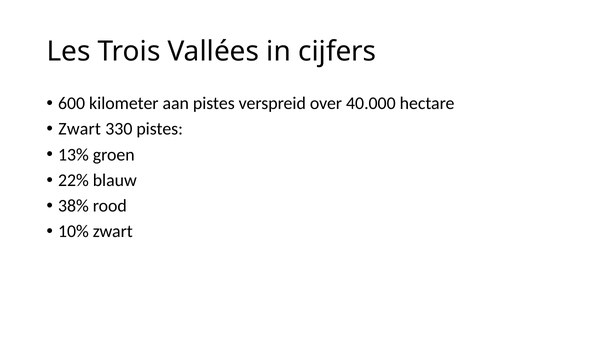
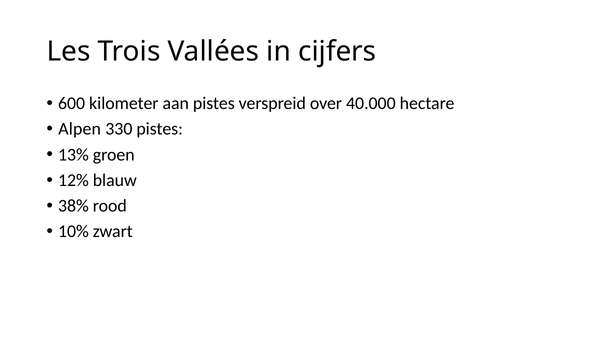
Zwart at (80, 129): Zwart -> Alpen
22%: 22% -> 12%
